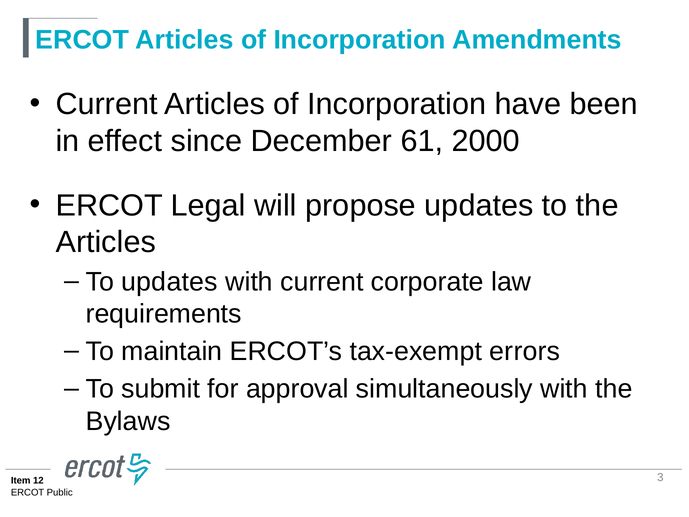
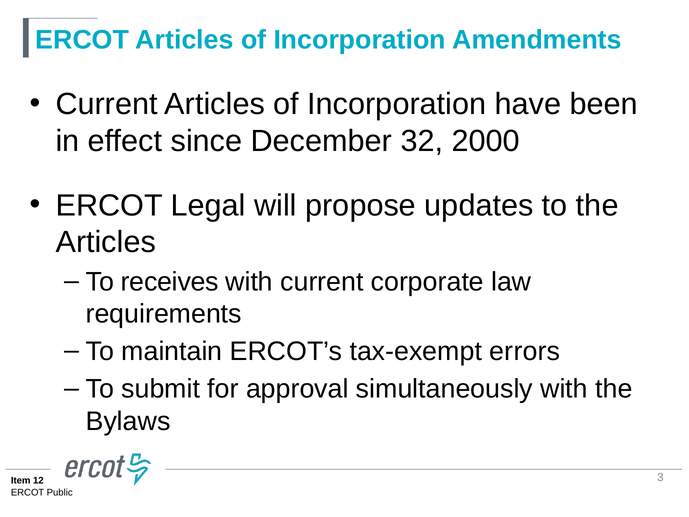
61: 61 -> 32
To updates: updates -> receives
